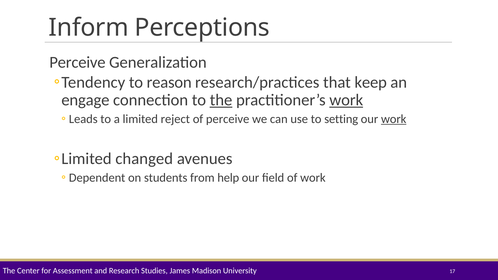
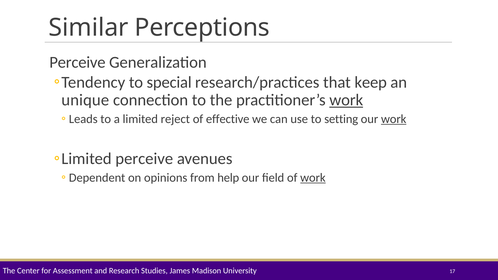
Inform: Inform -> Similar
reason: reason -> special
engage: engage -> unique
the at (221, 100) underline: present -> none
of perceive: perceive -> effective
changed at (144, 159): changed -> perceive
students: students -> opinions
work at (313, 178) underline: none -> present
